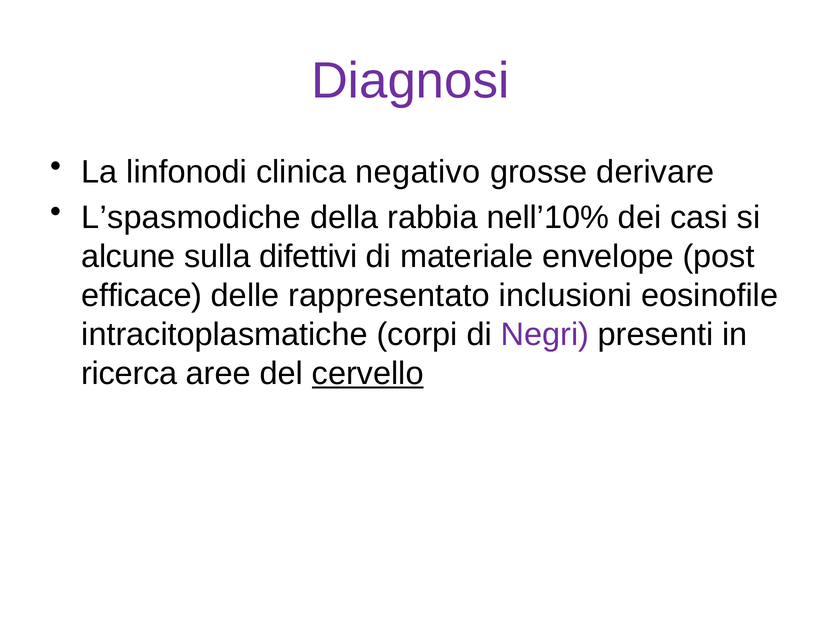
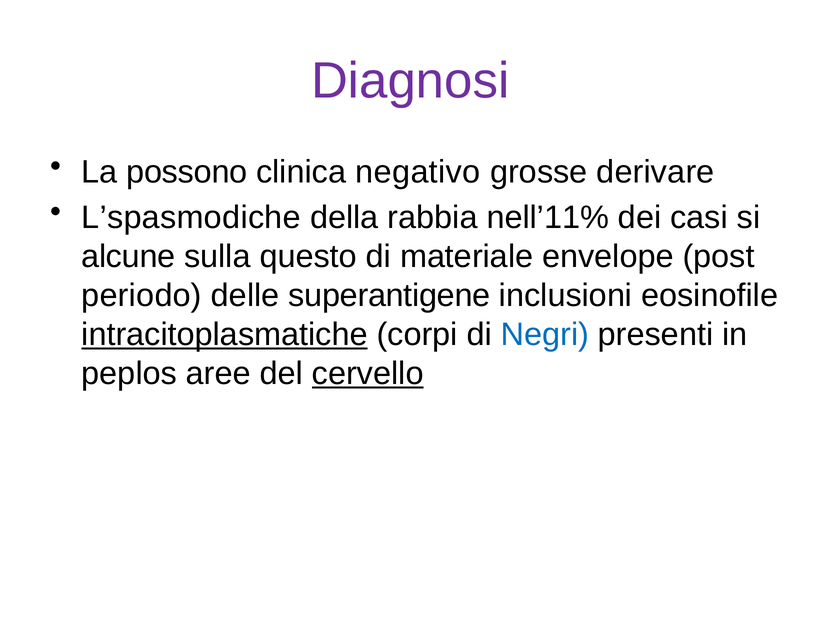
linfonodi: linfonodi -> possono
nell’10%: nell’10% -> nell’11%
difettivi: difettivi -> questo
efficace: efficace -> periodo
rappresentato: rappresentato -> superantigene
intracitoplasmatiche underline: none -> present
Negri colour: purple -> blue
ricerca: ricerca -> peplos
